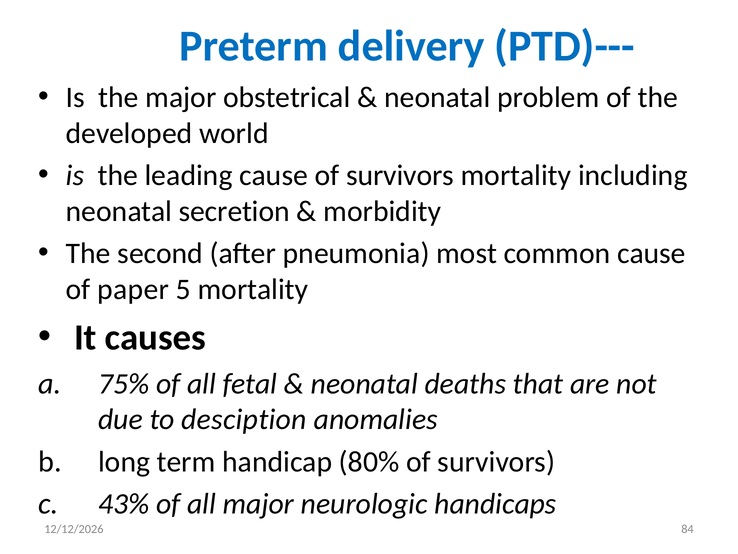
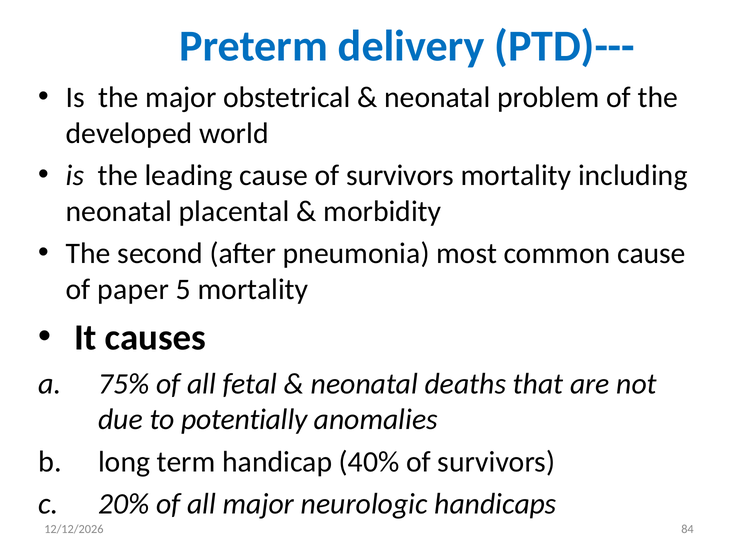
secretion: secretion -> placental
desciption: desciption -> potentially
80%: 80% -> 40%
43%: 43% -> 20%
